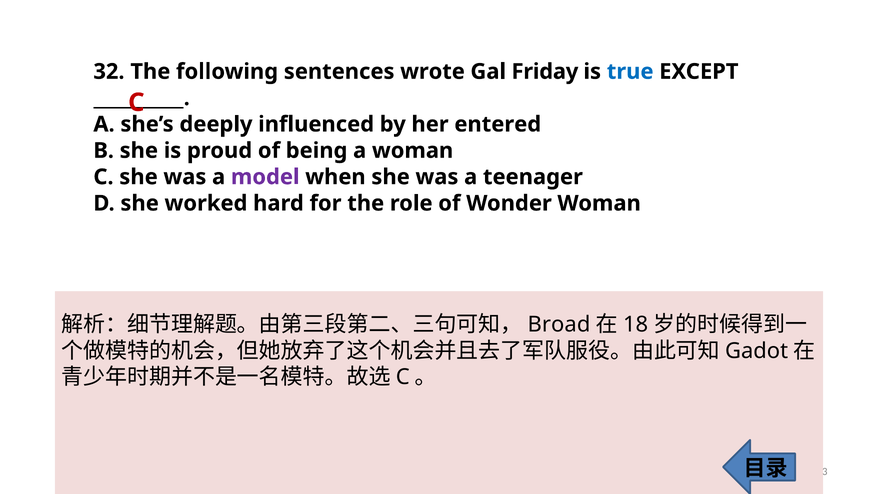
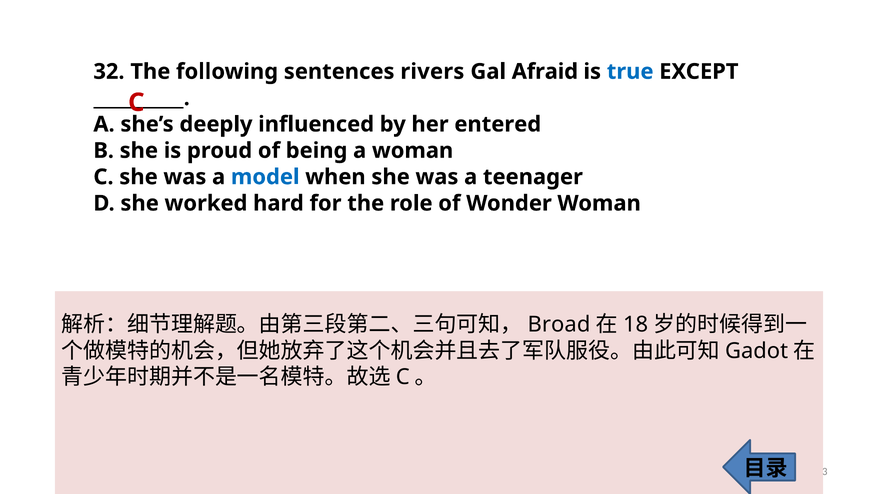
wrote: wrote -> rivers
Friday: Friday -> Afraid
model colour: purple -> blue
